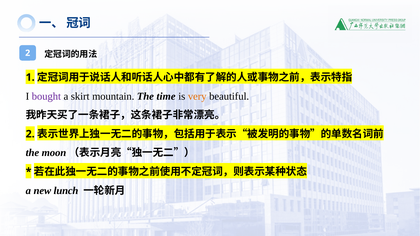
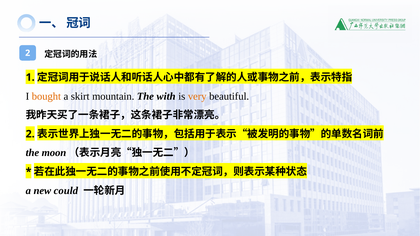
bought colour: purple -> orange
time: time -> with
lunch: lunch -> could
